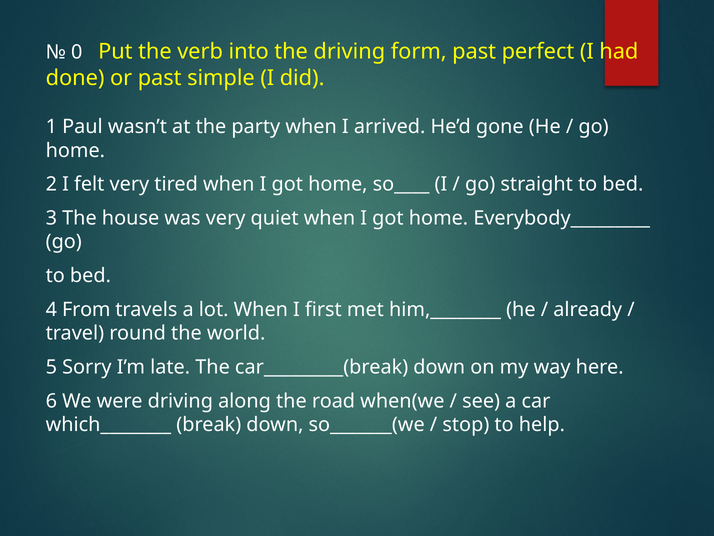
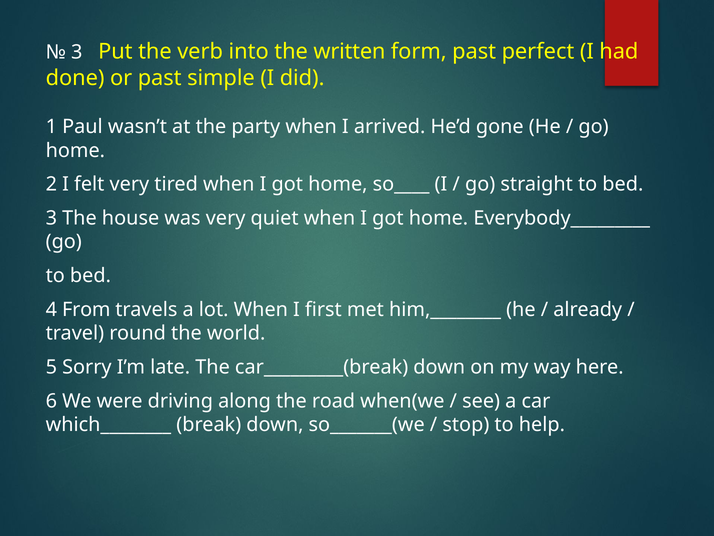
0 at (77, 52): 0 -> 3
the driving: driving -> written
